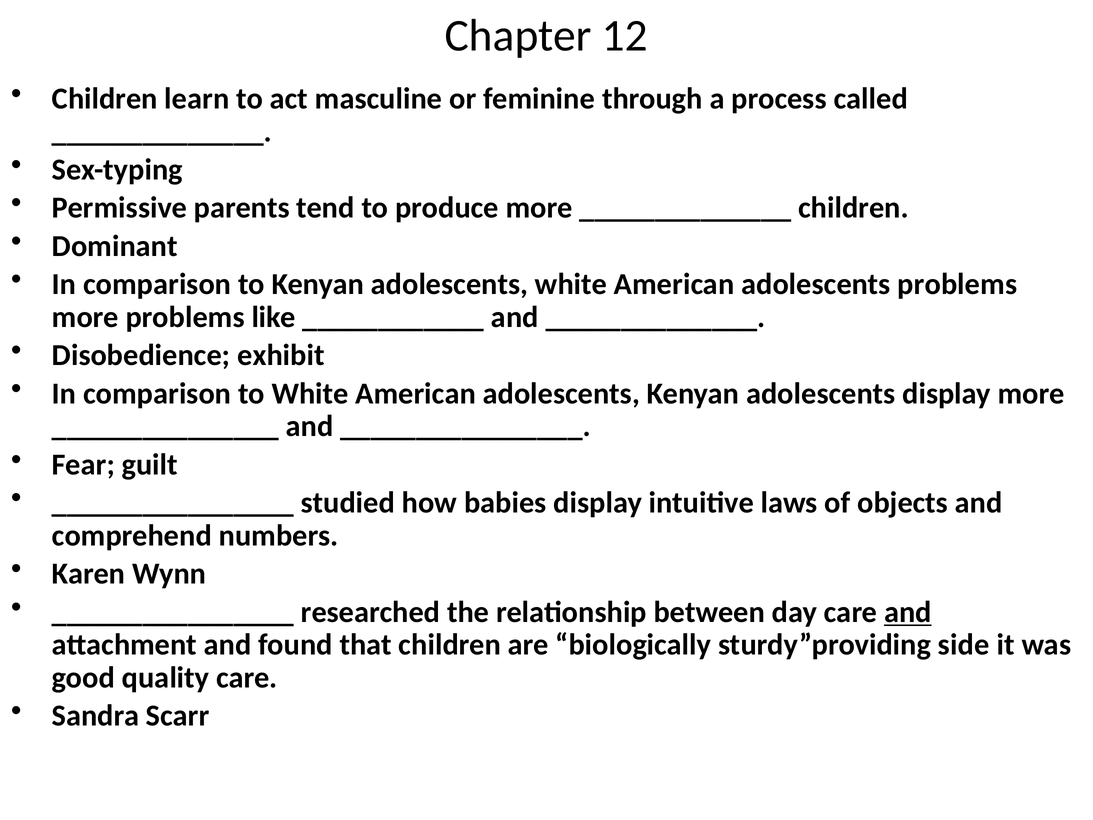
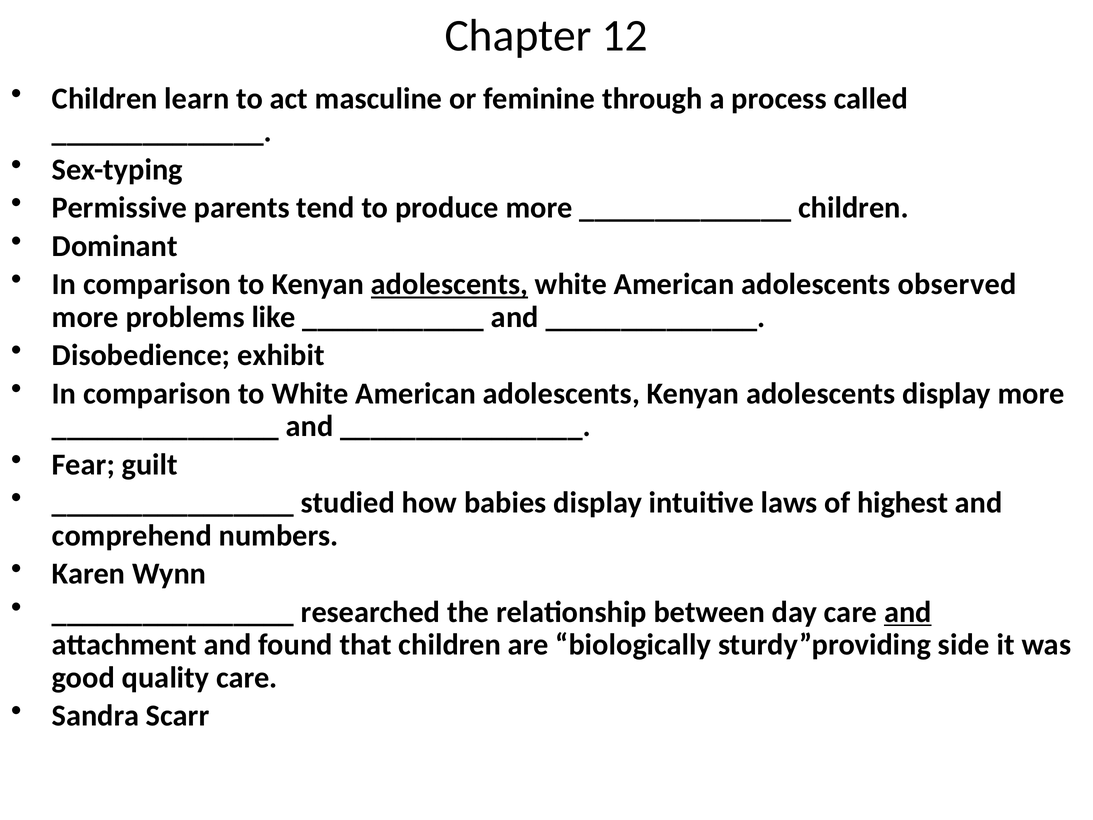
adolescents at (450, 284) underline: none -> present
adolescents problems: problems -> observed
objects: objects -> highest
